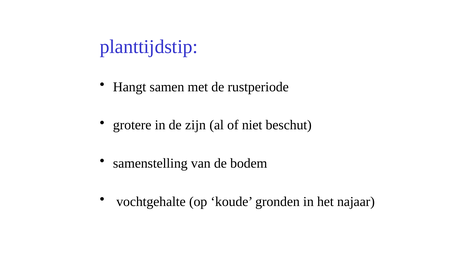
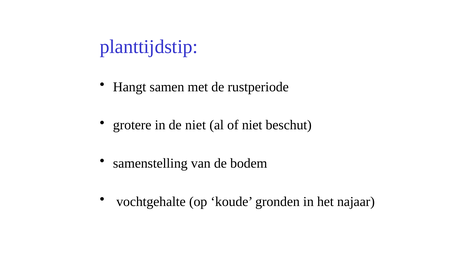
de zijn: zijn -> niet
